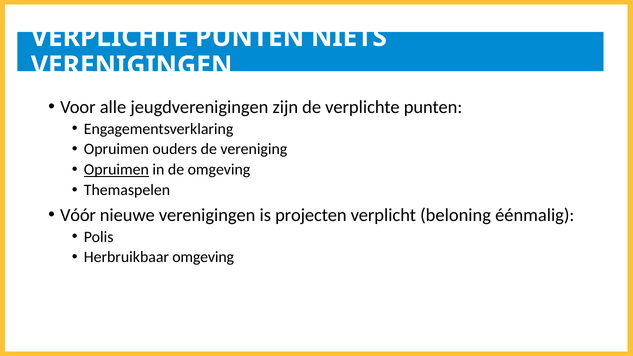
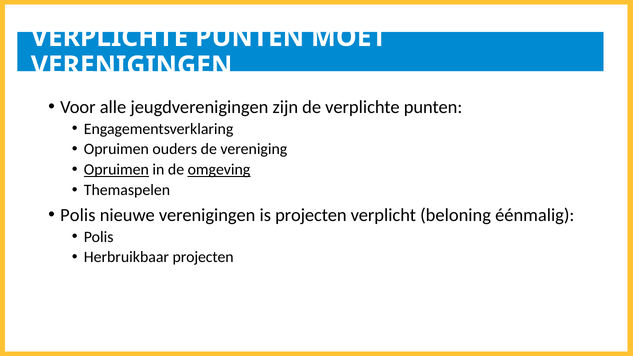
NIETS: NIETS -> MOET
omgeving at (219, 170) underline: none -> present
Vóór at (78, 215): Vóór -> Polis
Herbruikbaar omgeving: omgeving -> projecten
